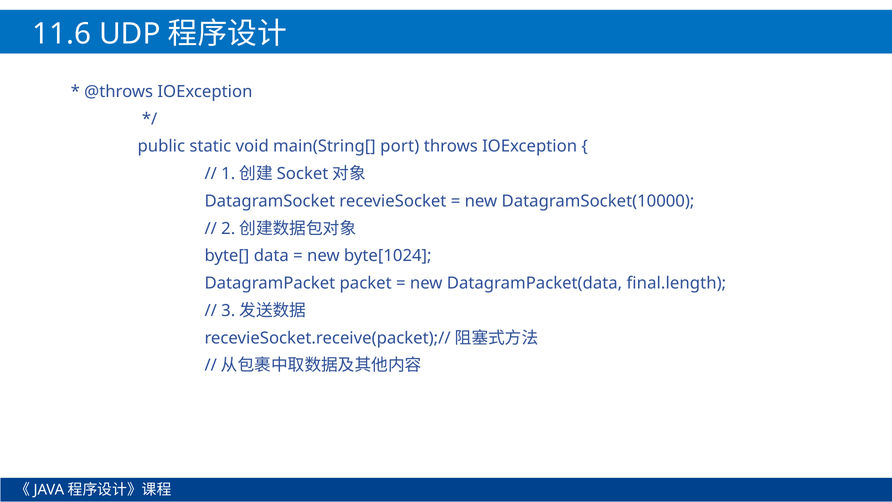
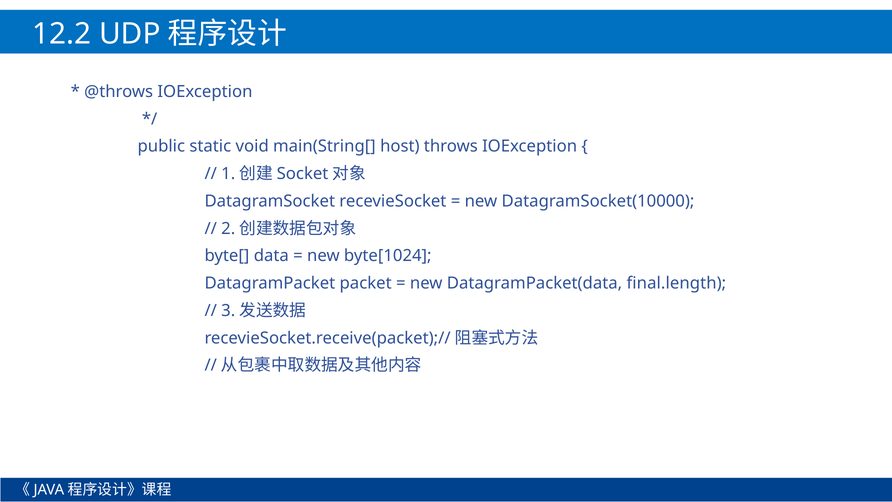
11.6: 11.6 -> 12.2
port: port -> host
